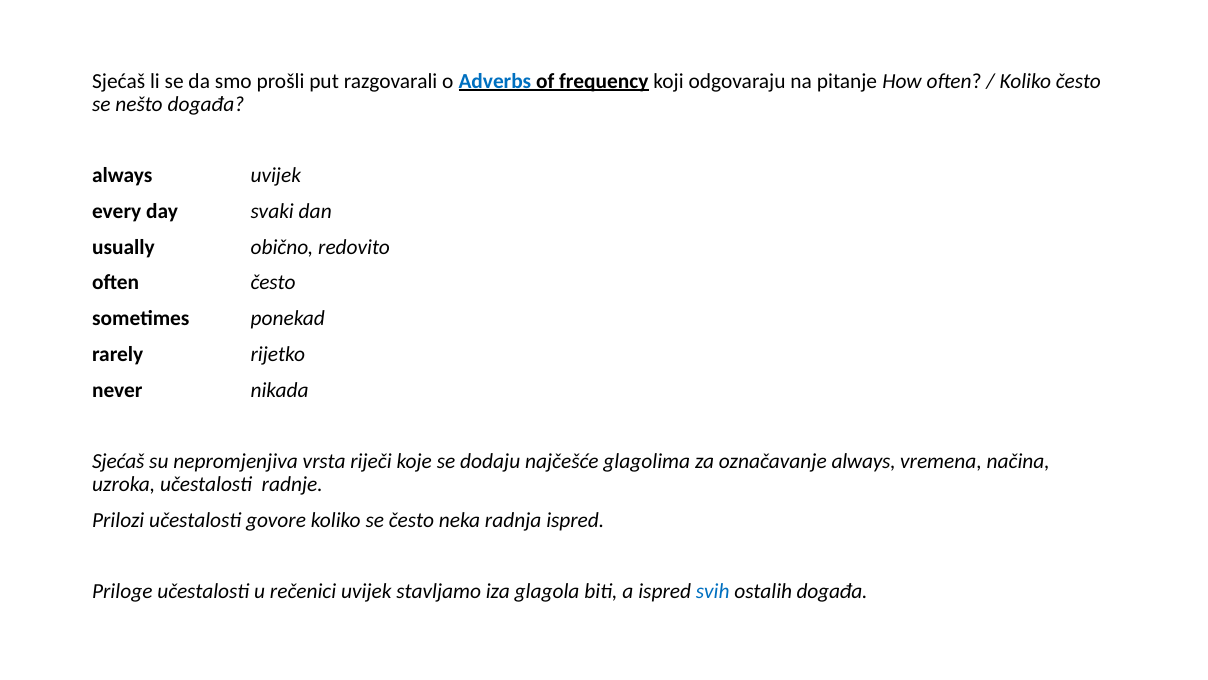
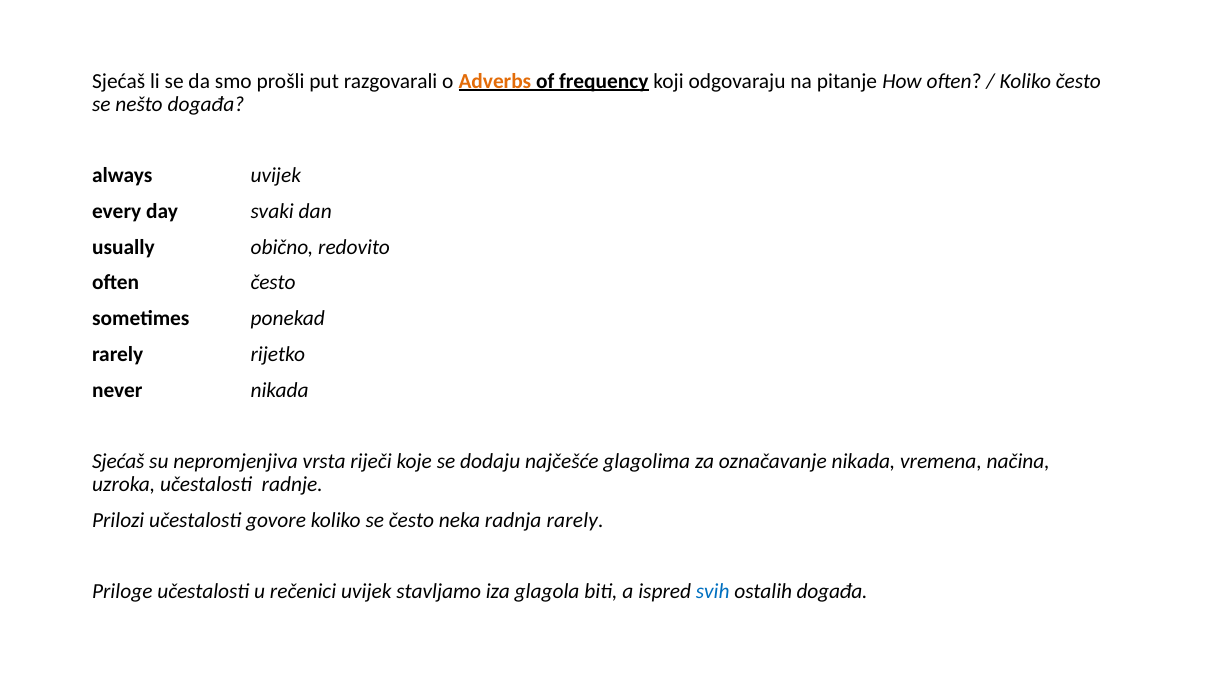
Adverbs colour: blue -> orange
označavanje always: always -> nikada
radnja ispred: ispred -> rarely
